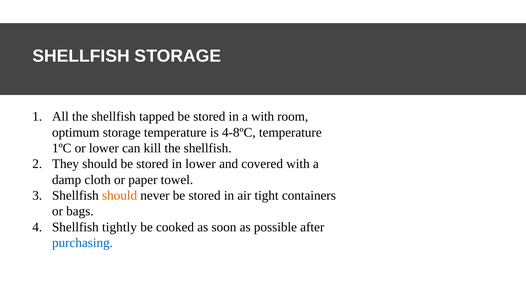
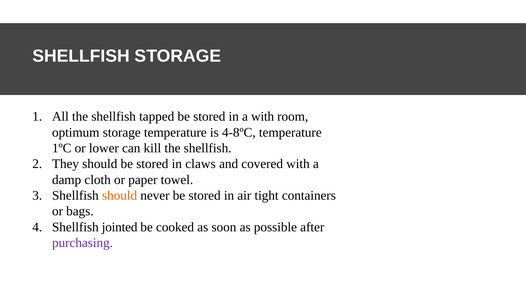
in lower: lower -> claws
tightly: tightly -> jointed
purchasing colour: blue -> purple
